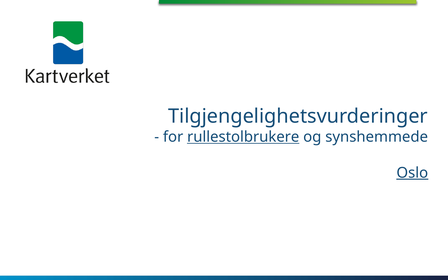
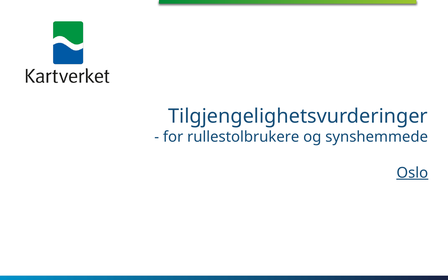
rullestolbrukere underline: present -> none
